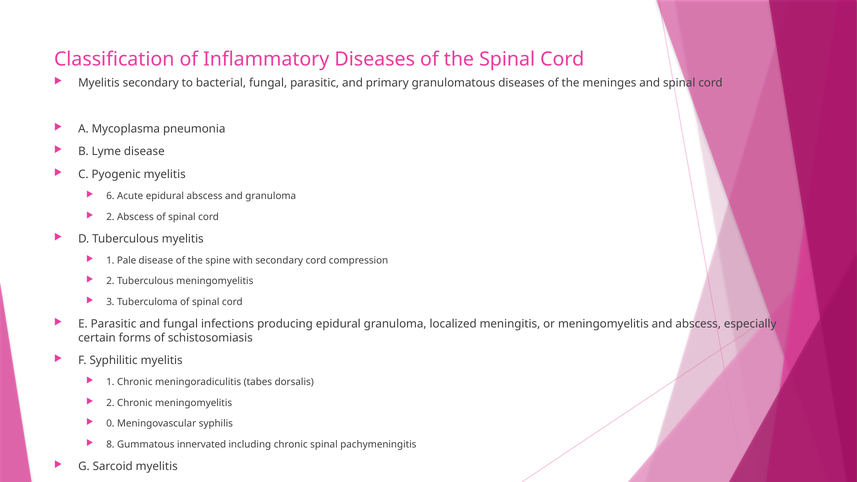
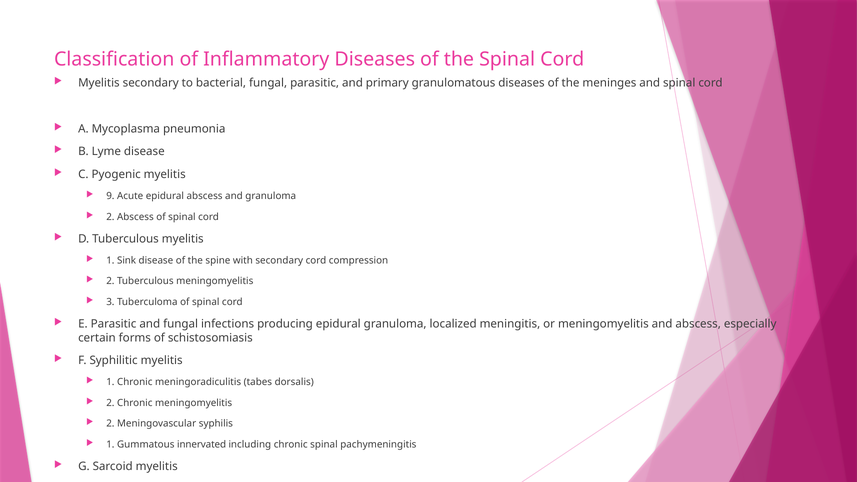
6: 6 -> 9
Pale: Pale -> Sink
0 at (110, 424): 0 -> 2
8 at (110, 444): 8 -> 1
